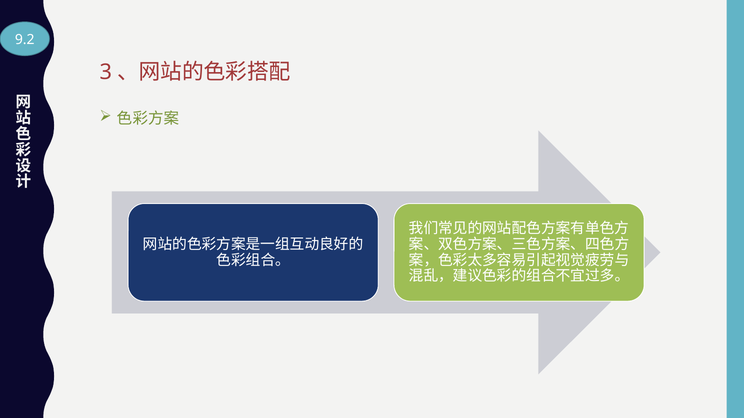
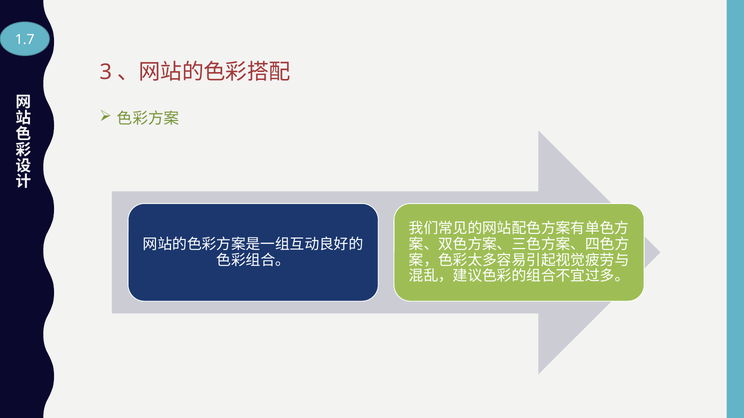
9.2: 9.2 -> 1.7
